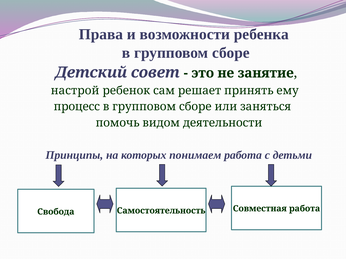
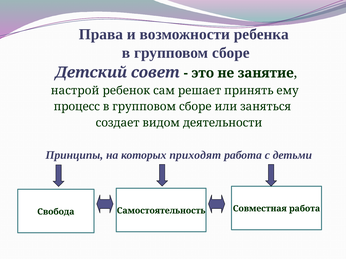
помочь: помочь -> создает
понимаем: понимаем -> приходят
